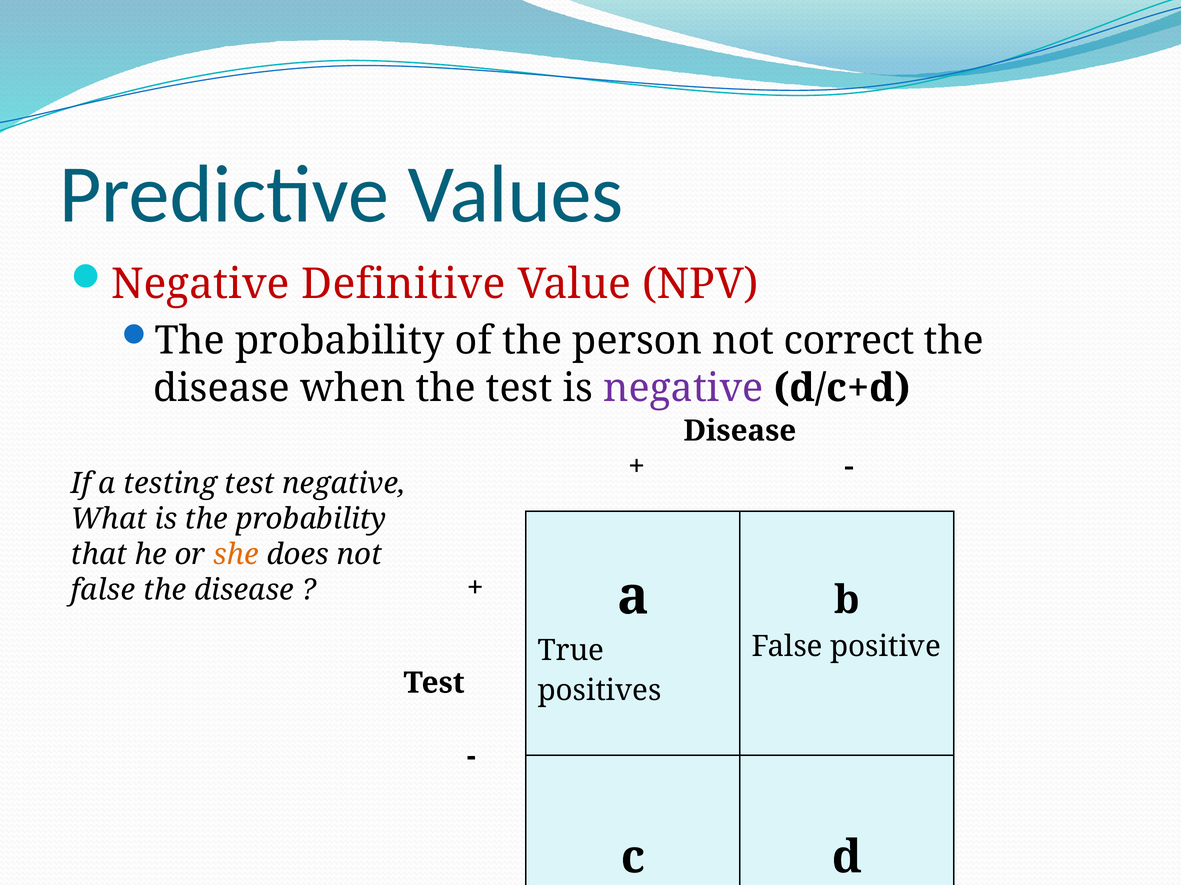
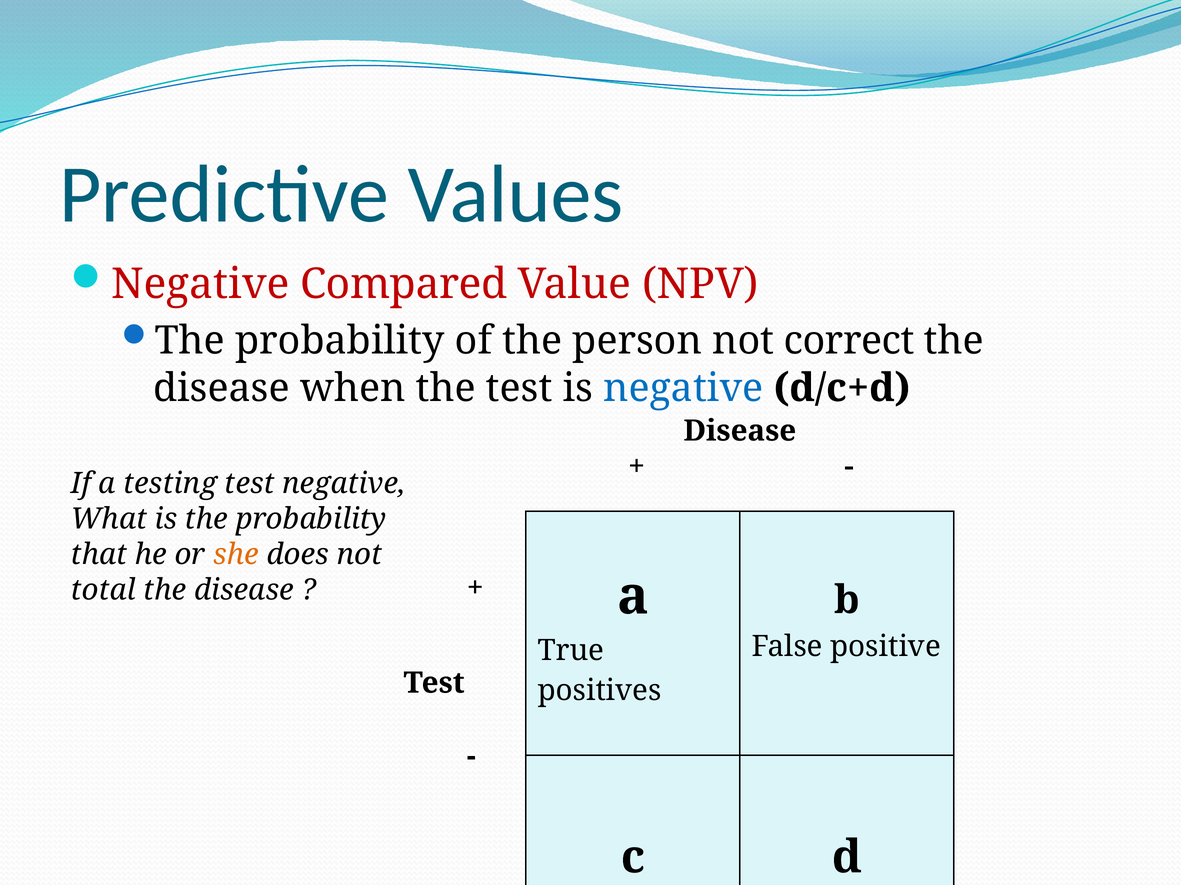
Definitive: Definitive -> Compared
negative at (683, 388) colour: purple -> blue
false at (103, 590): false -> total
